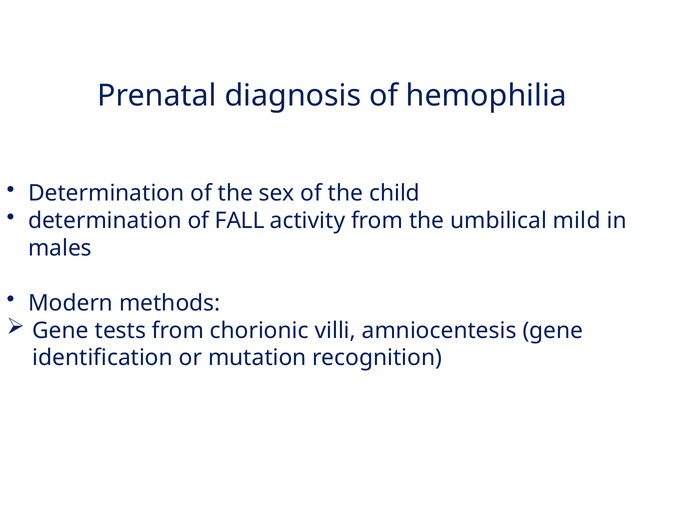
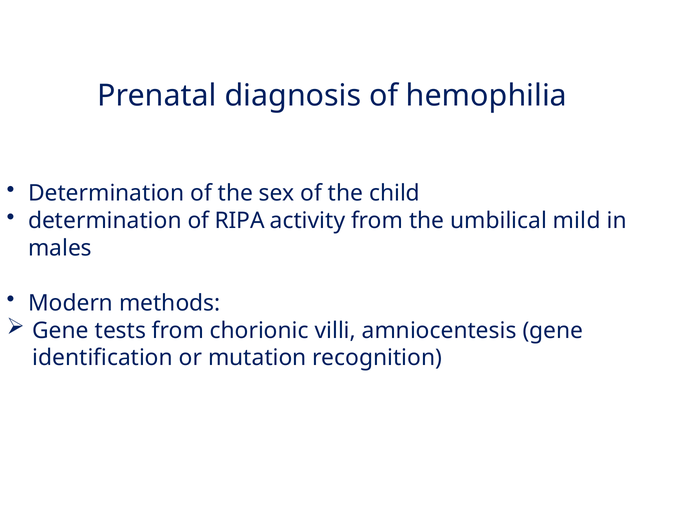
FALL: FALL -> RIPA
